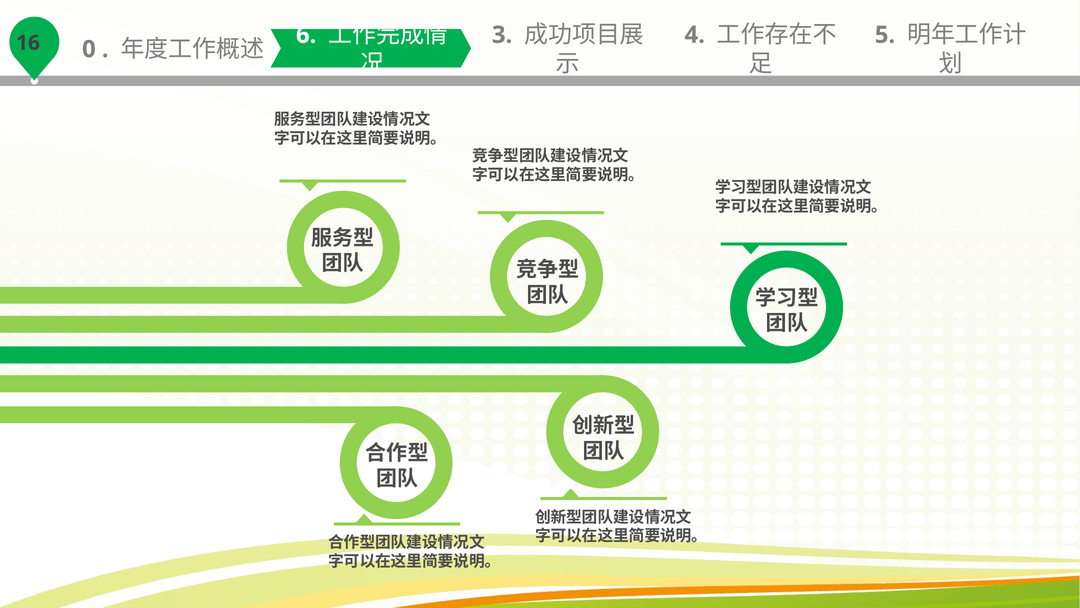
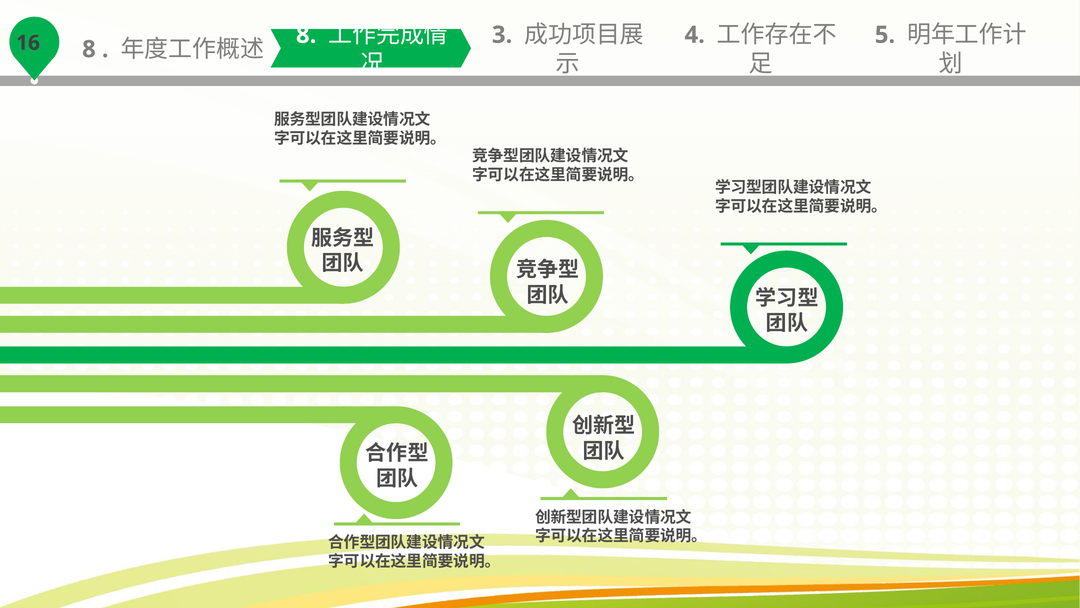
0 at (89, 49): 0 -> 8
6 at (306, 35): 6 -> 8
